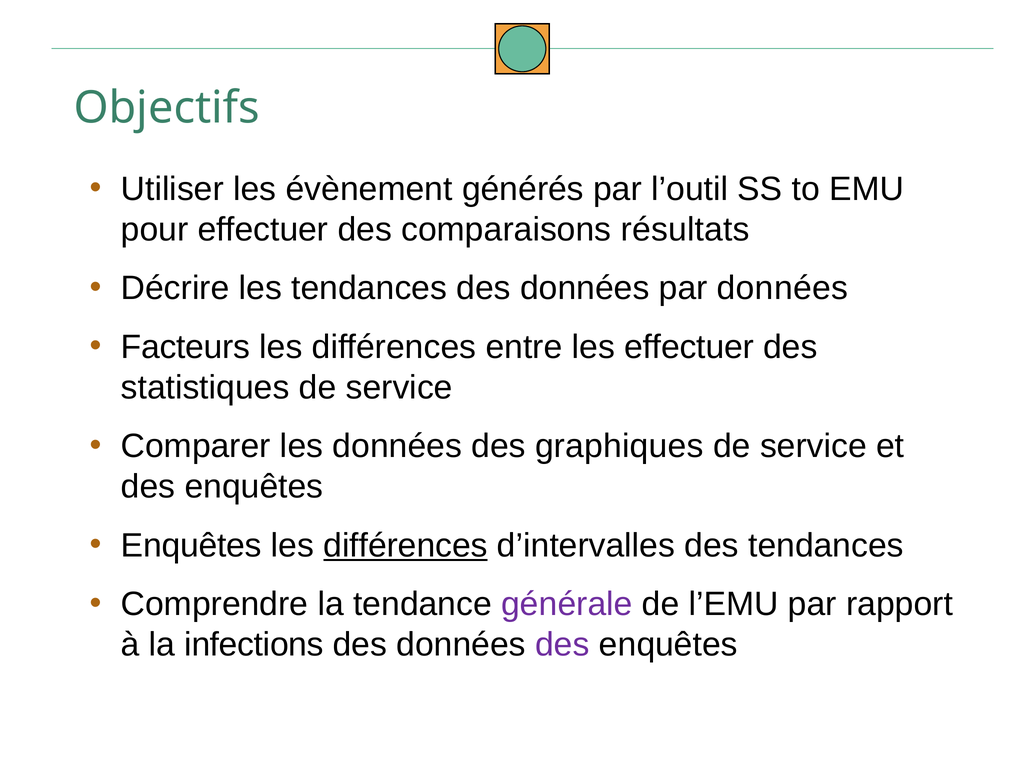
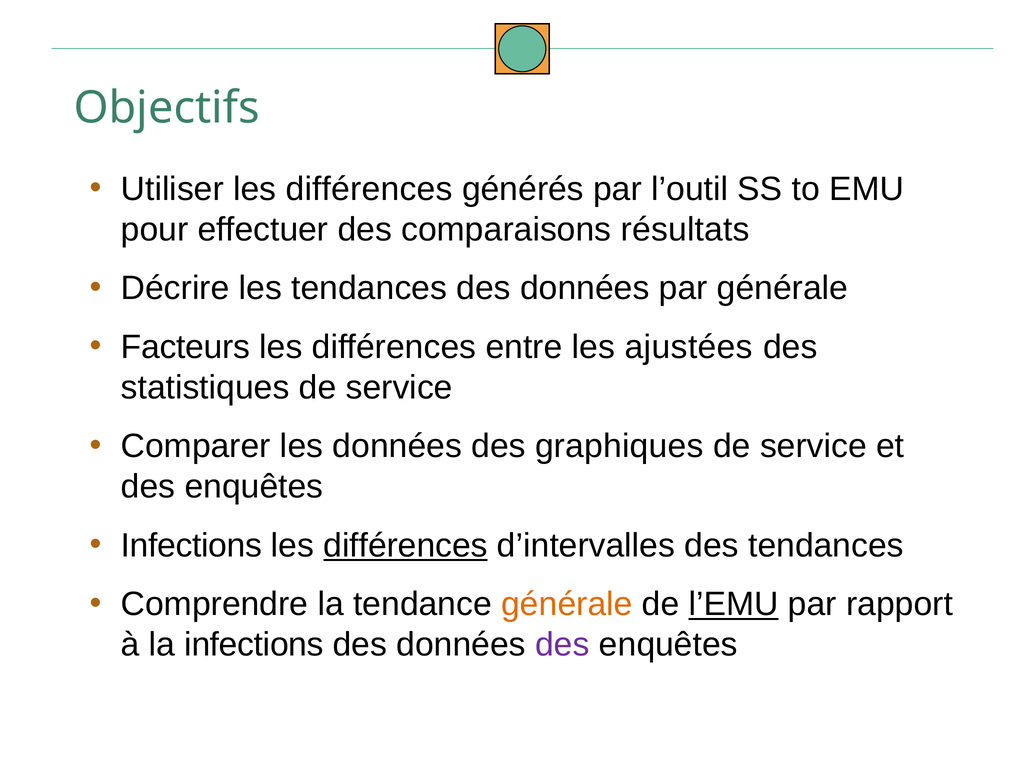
Utiliser les évènement: évènement -> différences
par données: données -> générale
les effectuer: effectuer -> ajustées
Enquêtes at (191, 546): Enquêtes -> Infections
générale at (567, 604) colour: purple -> orange
l’EMU underline: none -> present
